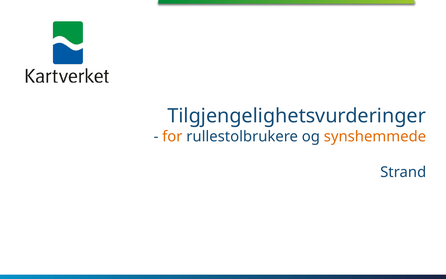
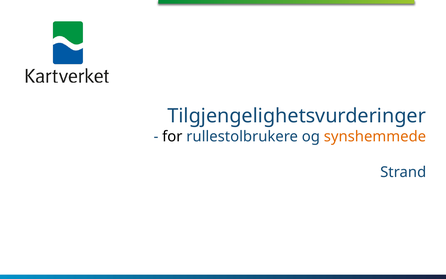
for colour: orange -> black
